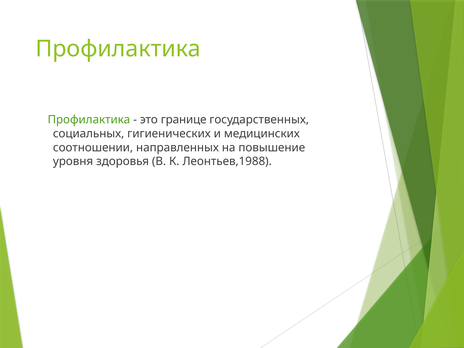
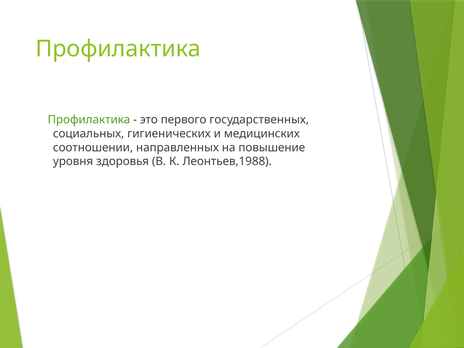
границе: границе -> первого
